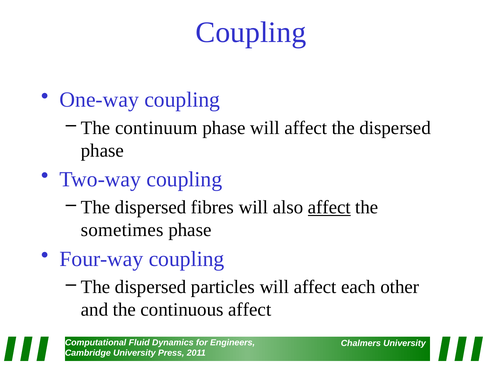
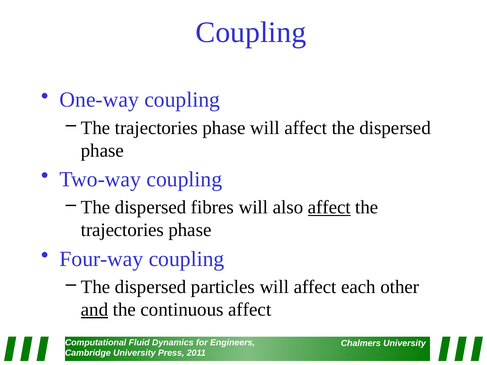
continuum at (156, 128): continuum -> trajectories
sometimes at (122, 230): sometimes -> trajectories
and underline: none -> present
